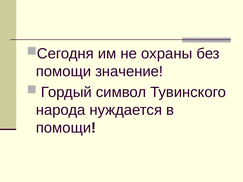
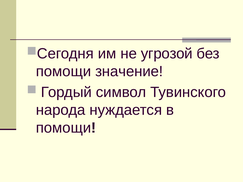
охраны: охраны -> угрозой
